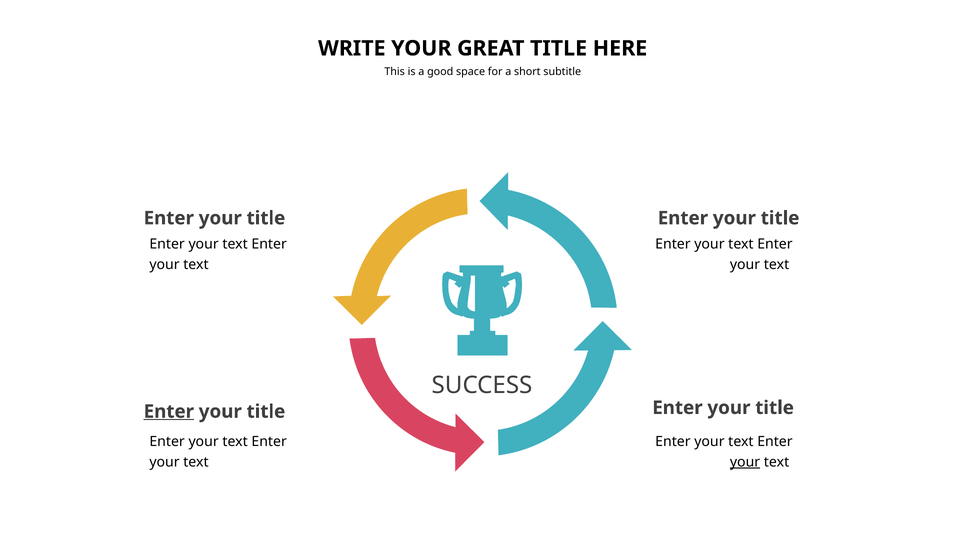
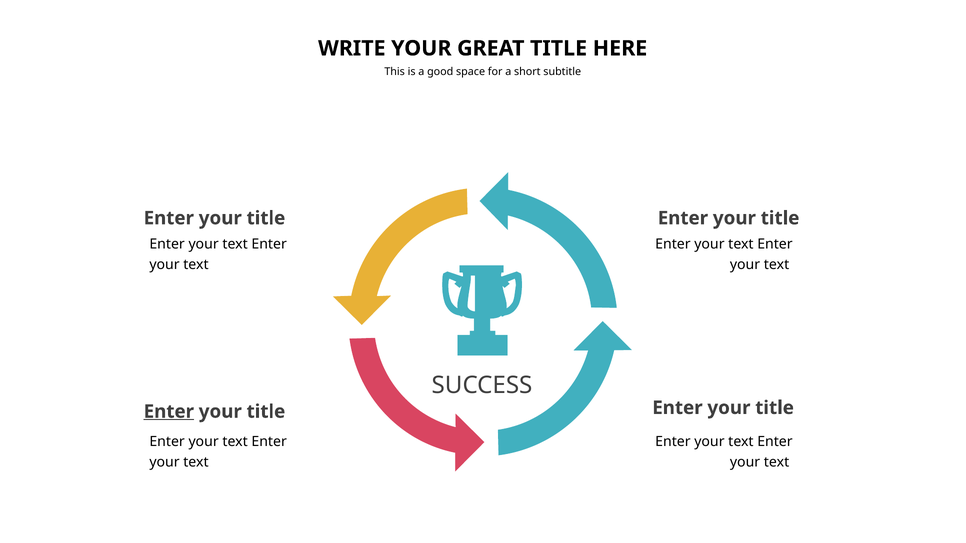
your at (745, 462) underline: present -> none
